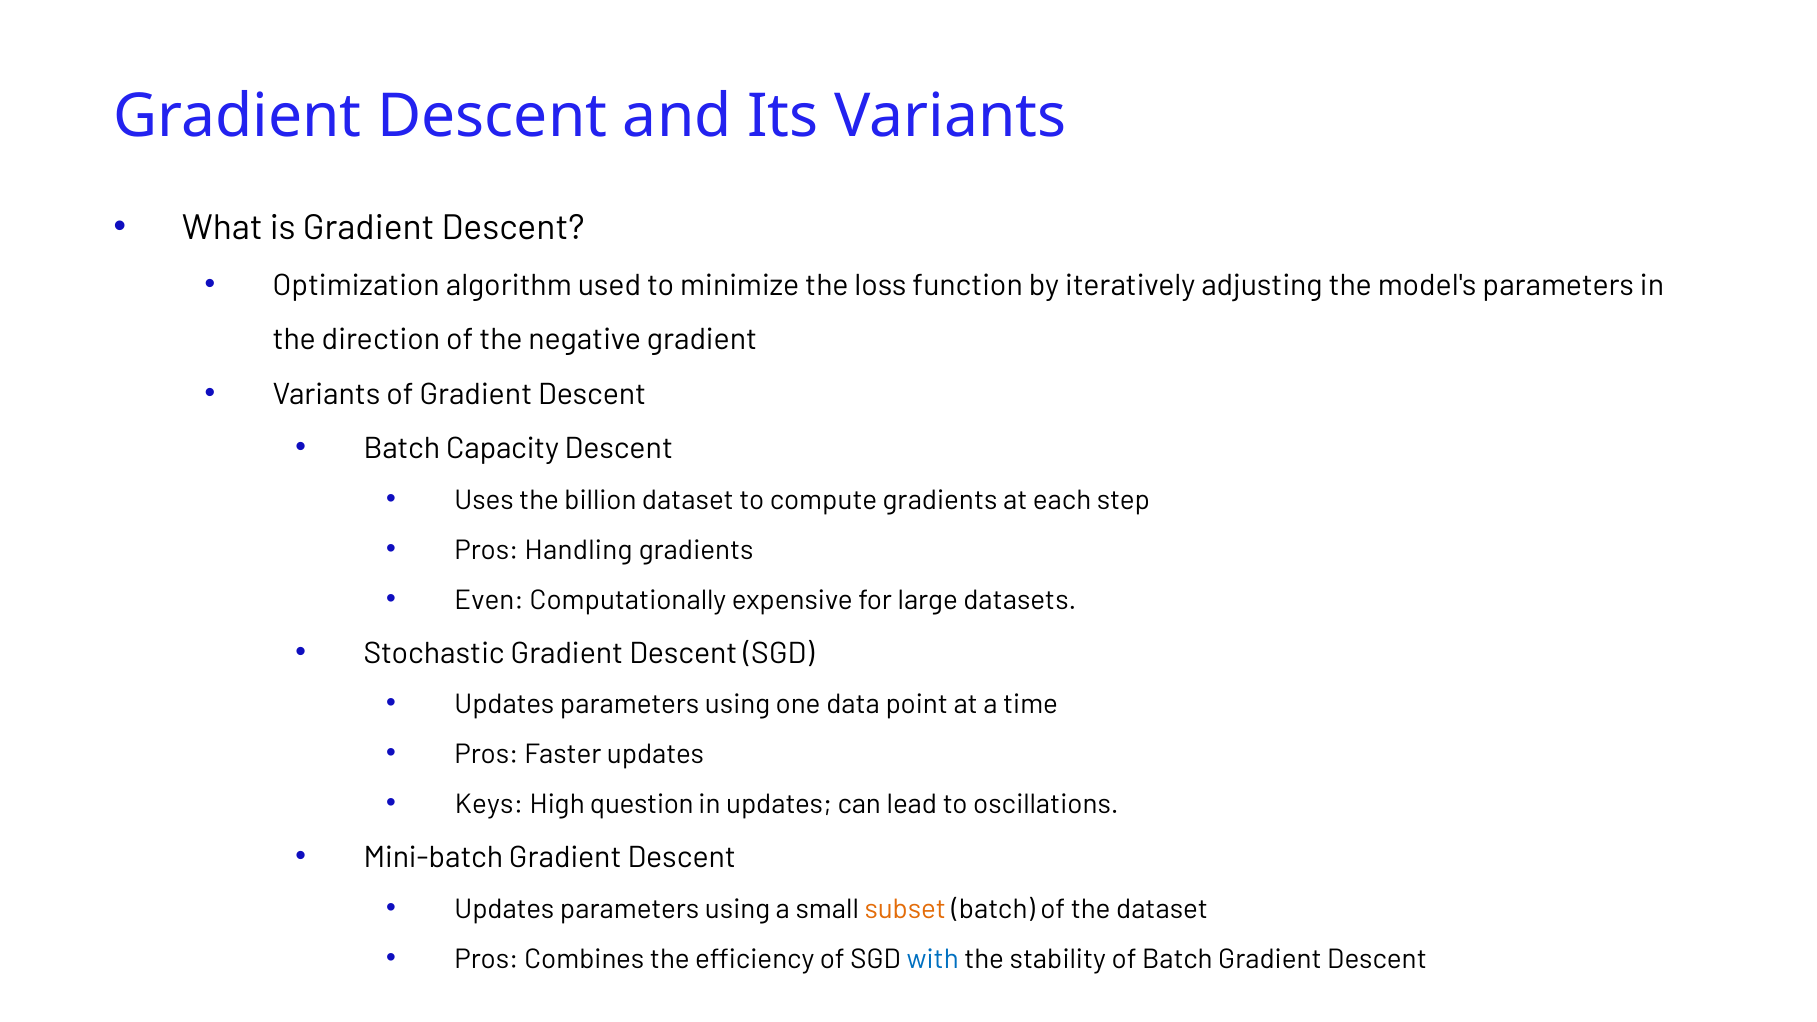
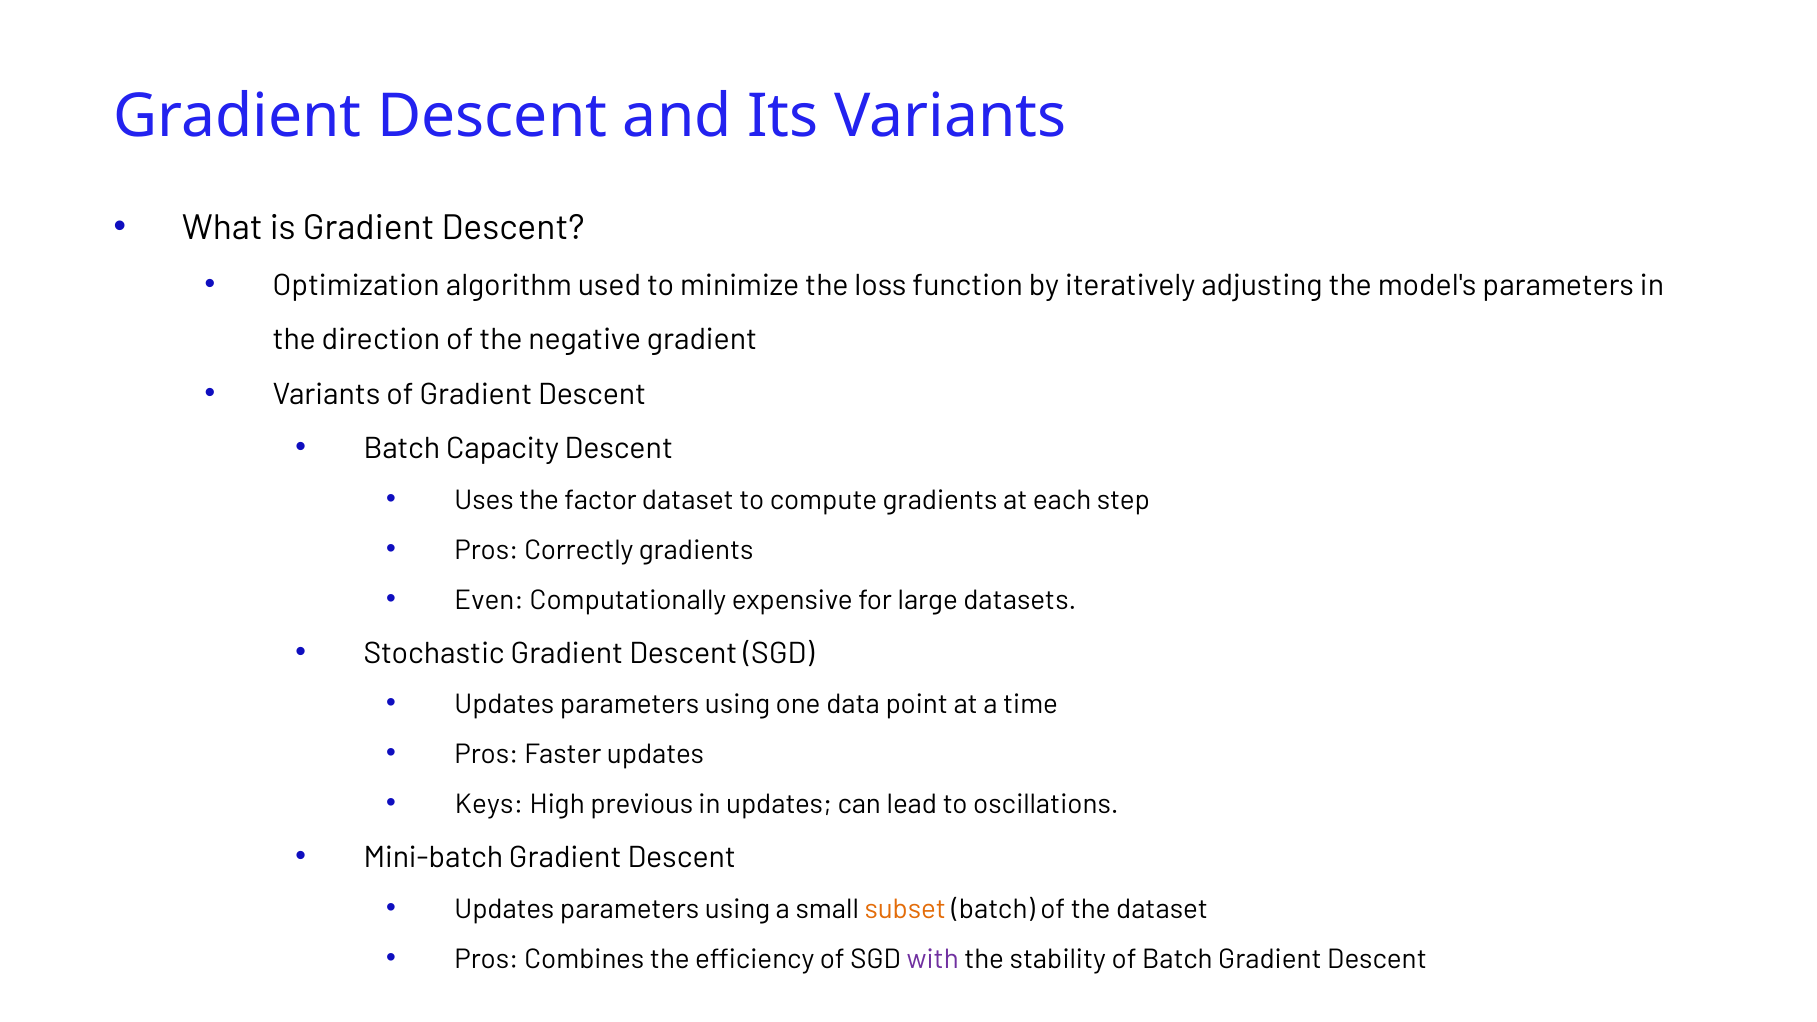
billion: billion -> factor
Handling: Handling -> Correctly
question: question -> previous
with colour: blue -> purple
